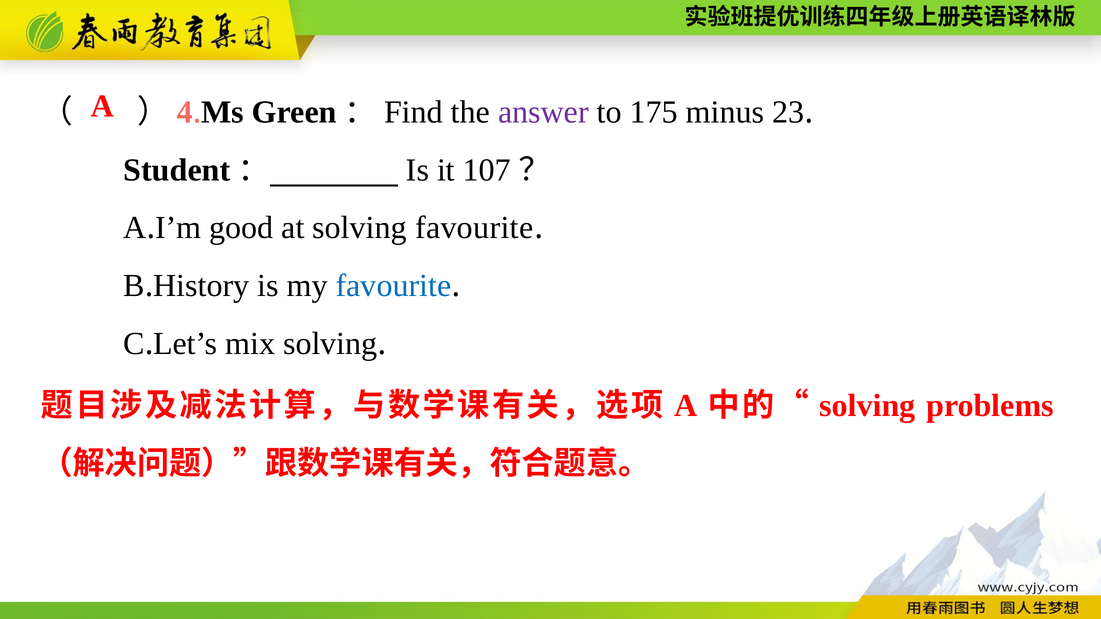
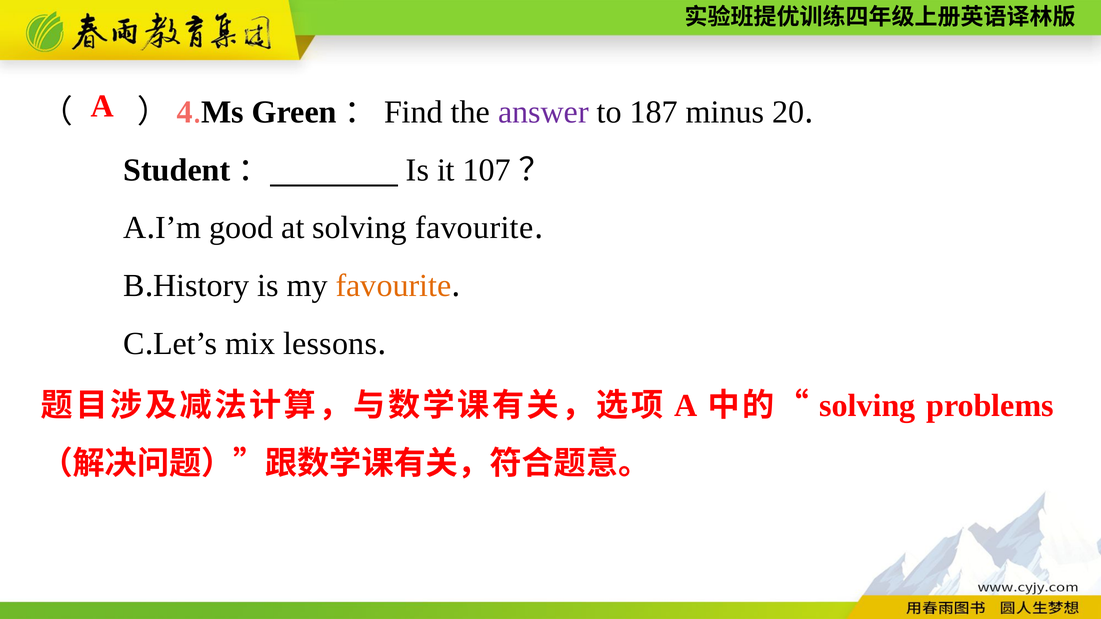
175: 175 -> 187
23: 23 -> 20
favourite at (393, 286) colour: blue -> orange
mix solving: solving -> lessons
